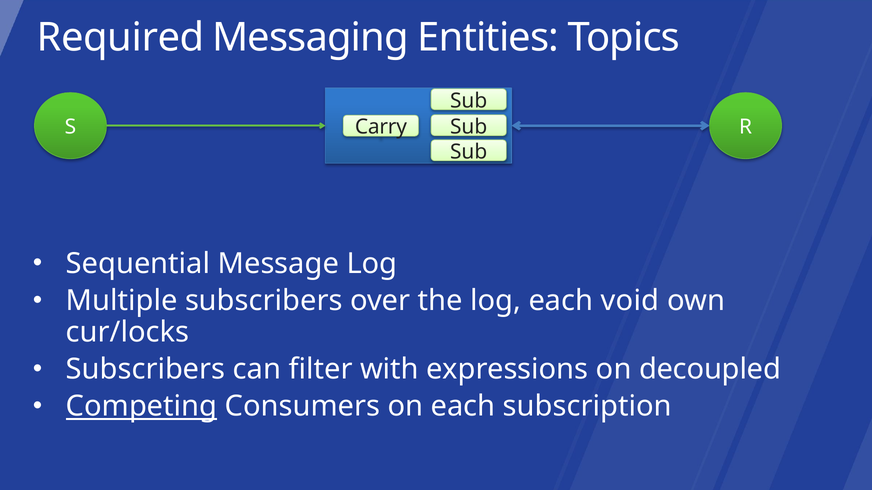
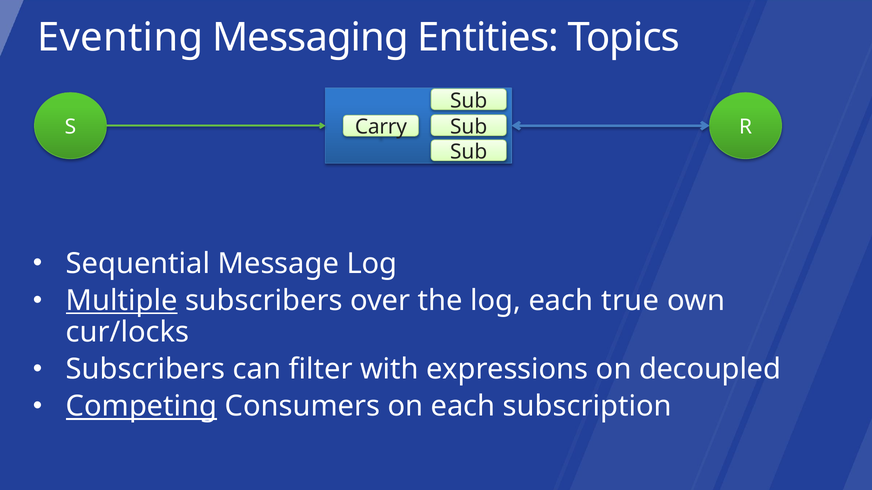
Required: Required -> Eventing
Multiple underline: none -> present
void: void -> true
